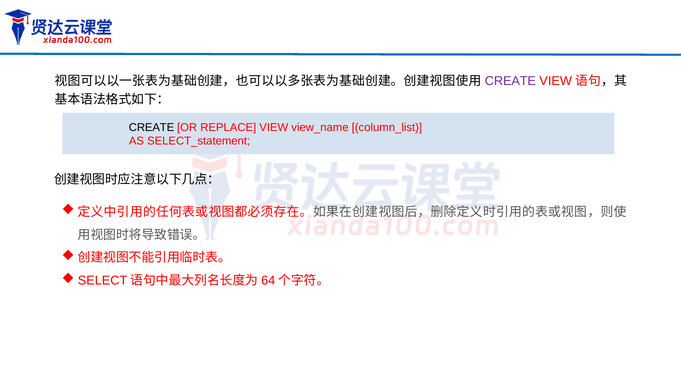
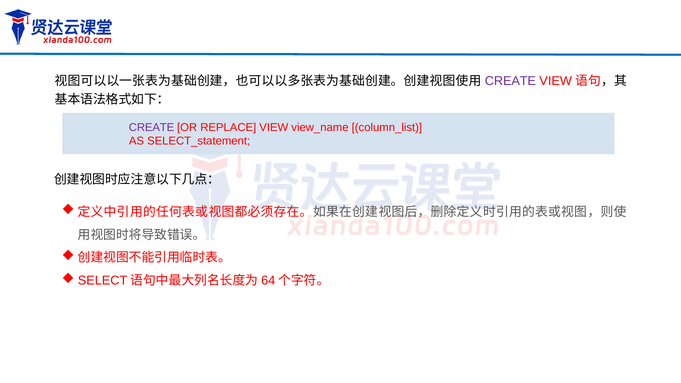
CREATE at (152, 127) colour: black -> purple
